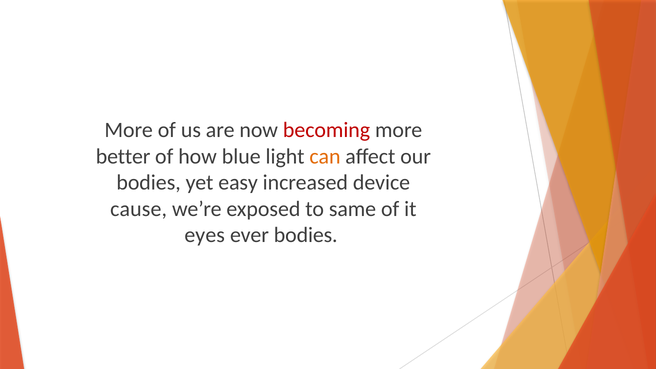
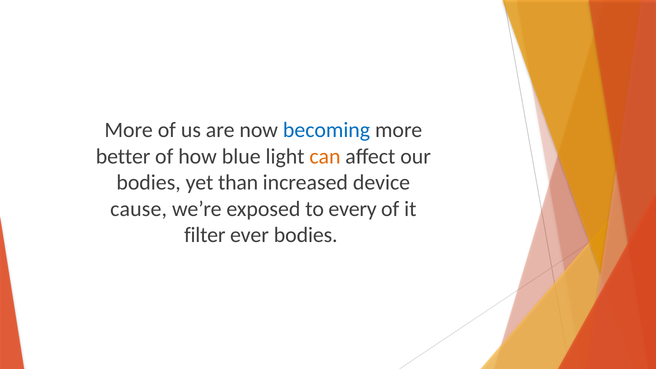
becoming colour: red -> blue
easy: easy -> than
same: same -> every
eyes: eyes -> filter
